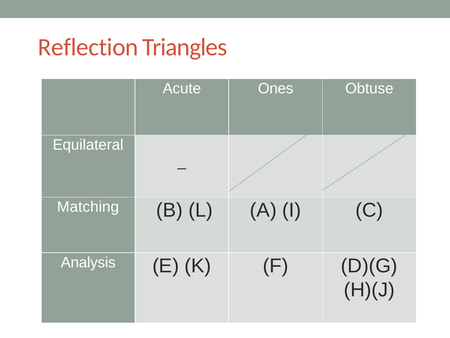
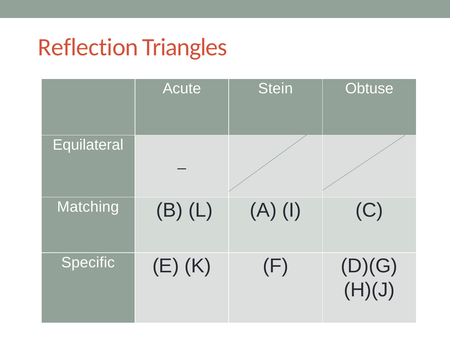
Ones: Ones -> Stein
Analysis: Analysis -> Specific
